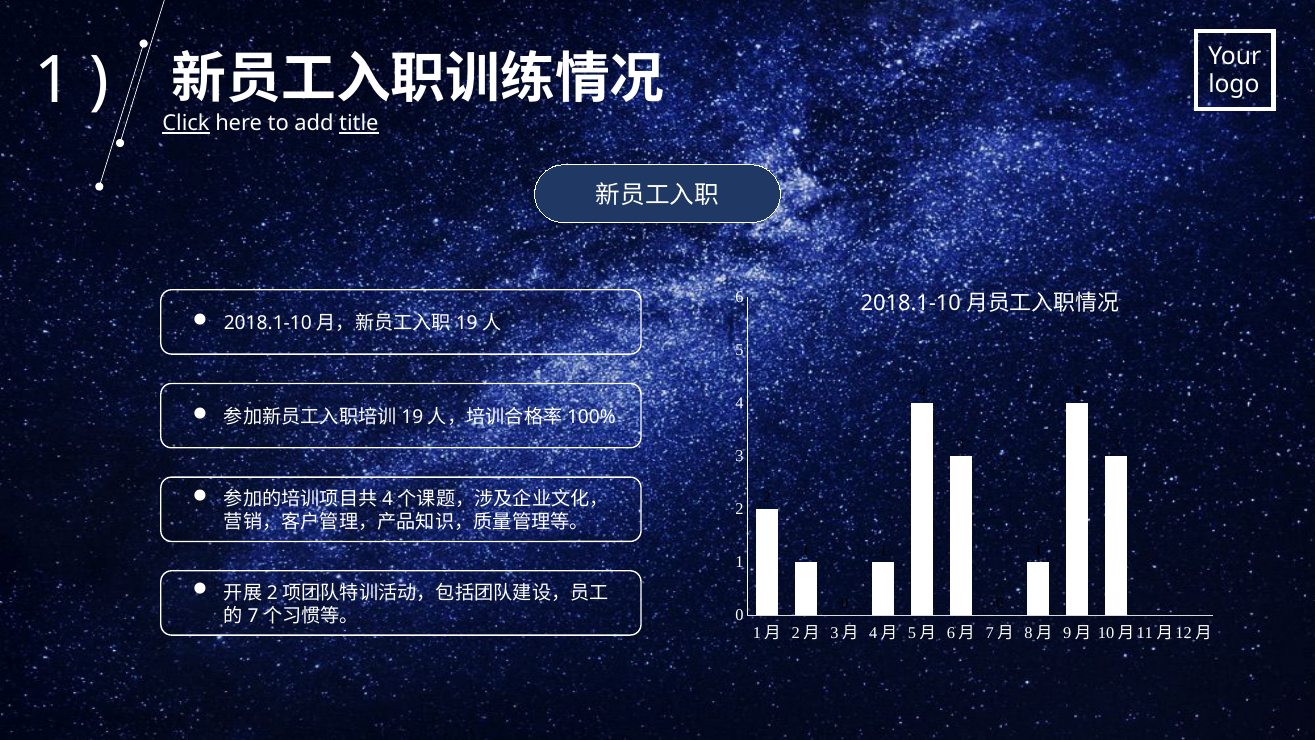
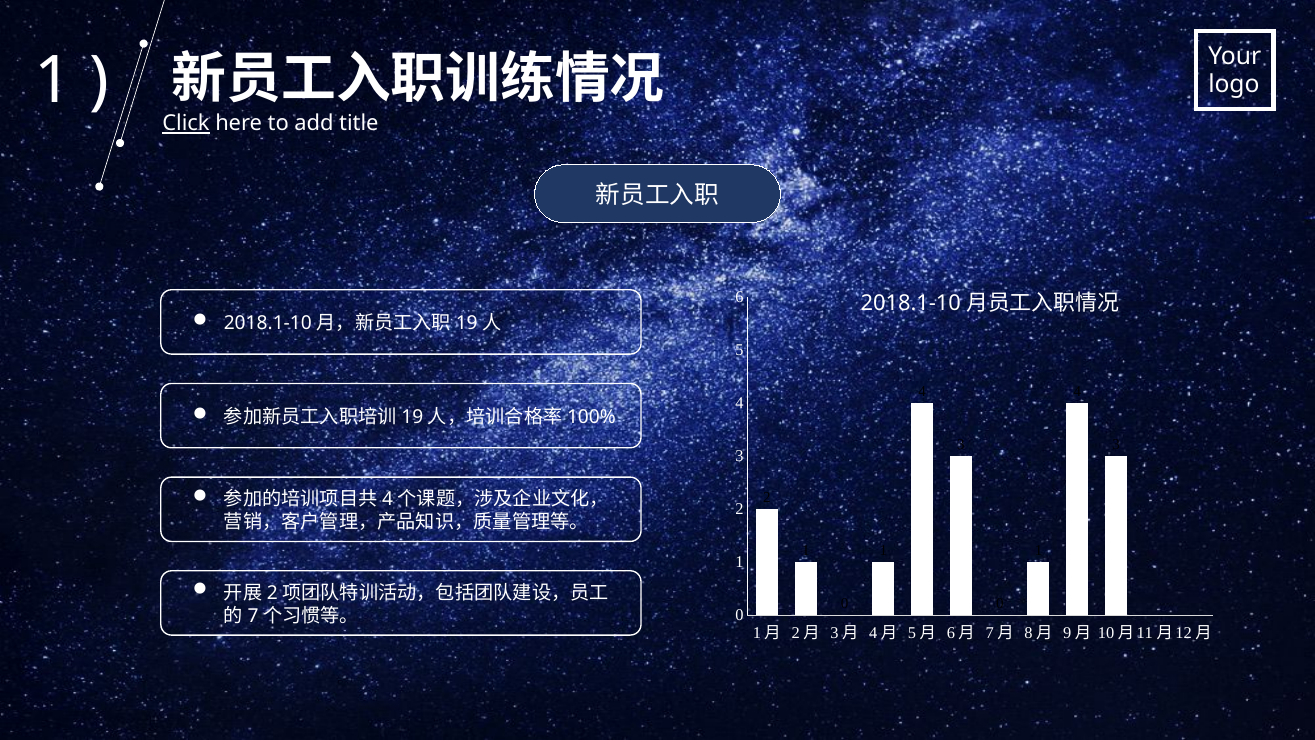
title underline: present -> none
